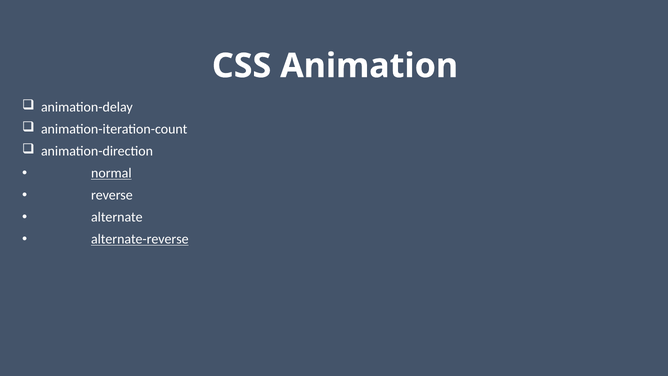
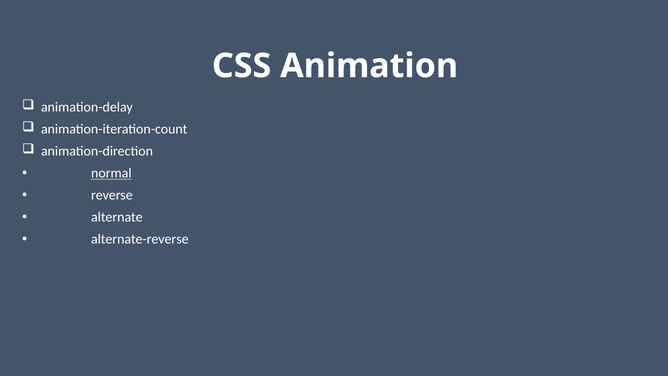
alternate-reverse underline: present -> none
